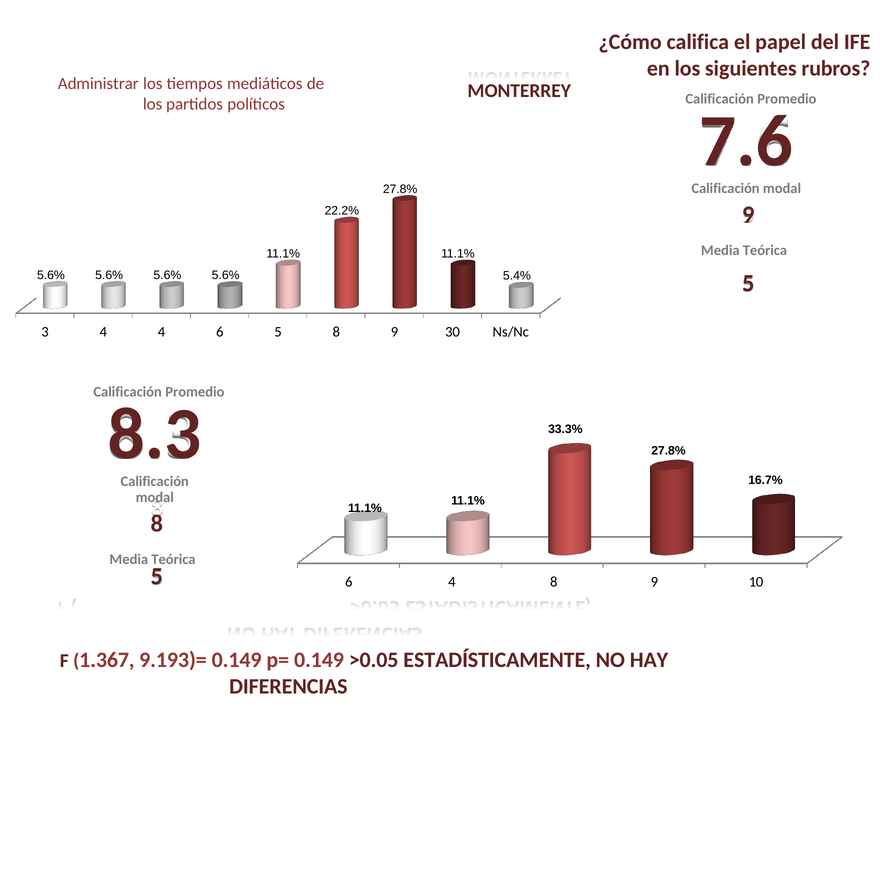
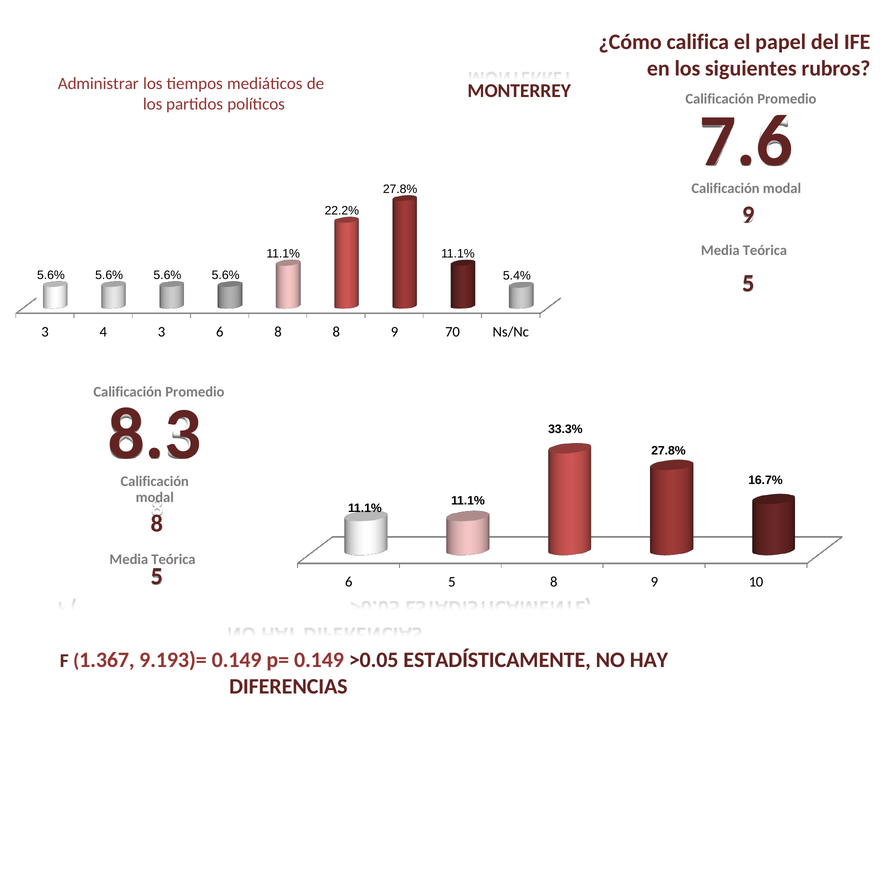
4 4: 4 -> 3
6 5: 5 -> 8
30: 30 -> 70
6 4: 4 -> 5
